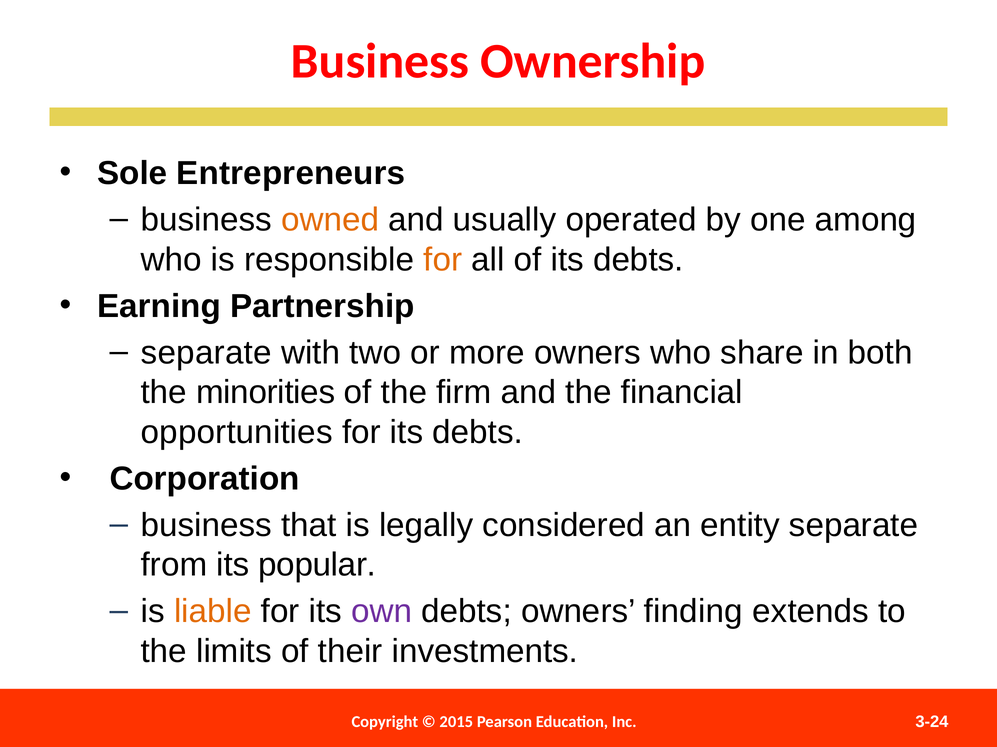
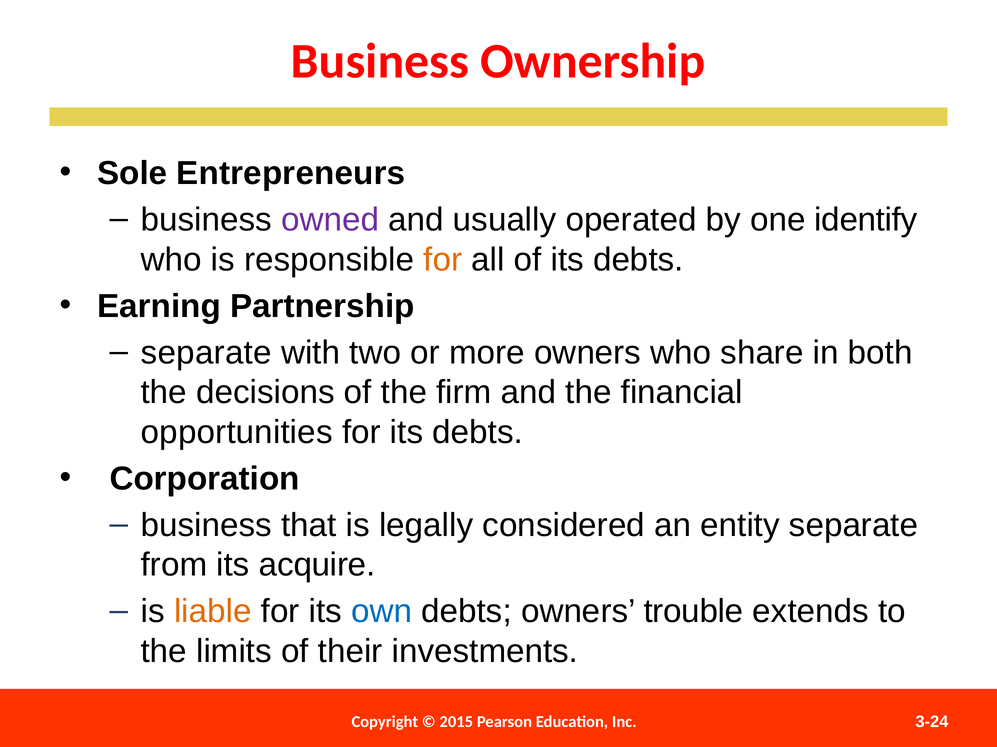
owned colour: orange -> purple
among: among -> identify
minorities: minorities -> decisions
popular: popular -> acquire
own colour: purple -> blue
finding: finding -> trouble
